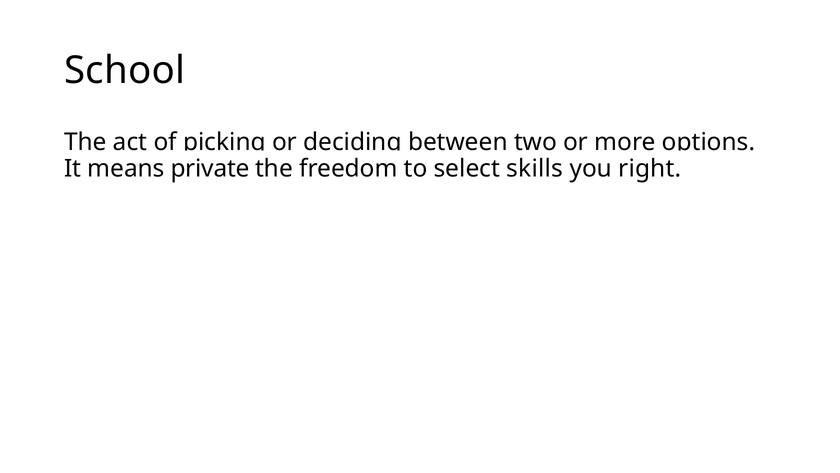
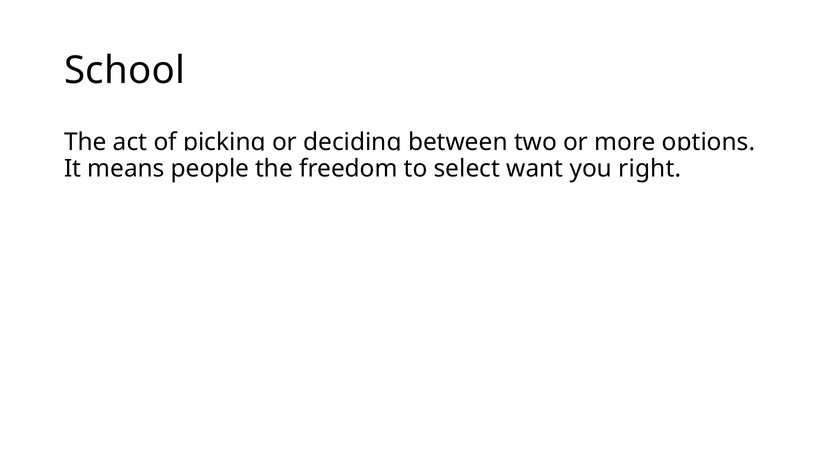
private: private -> people
skills: skills -> want
